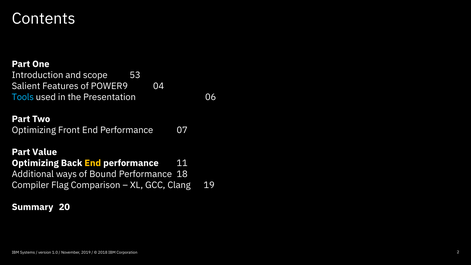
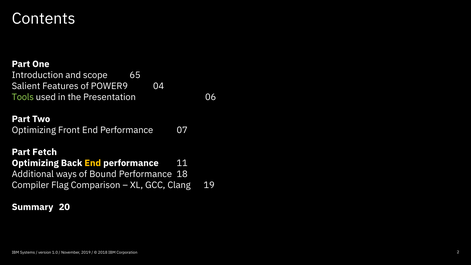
53: 53 -> 65
Tools colour: light blue -> light green
Value: Value -> Fetch
